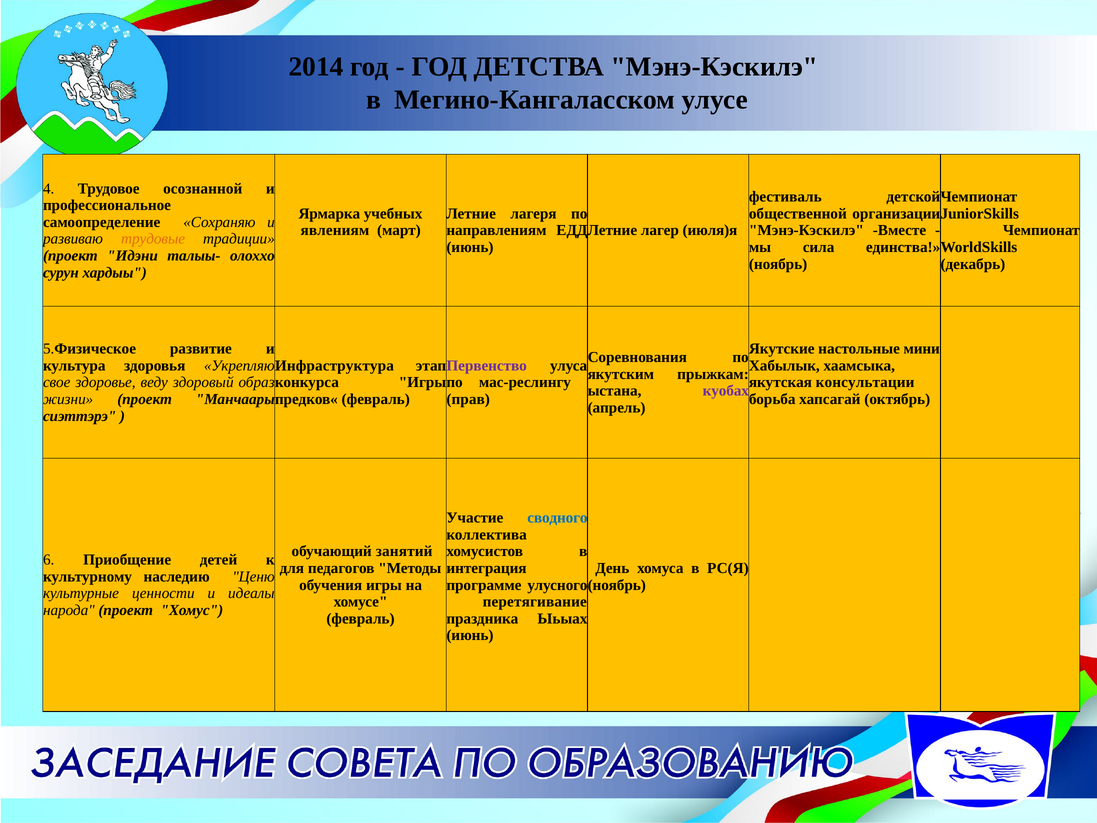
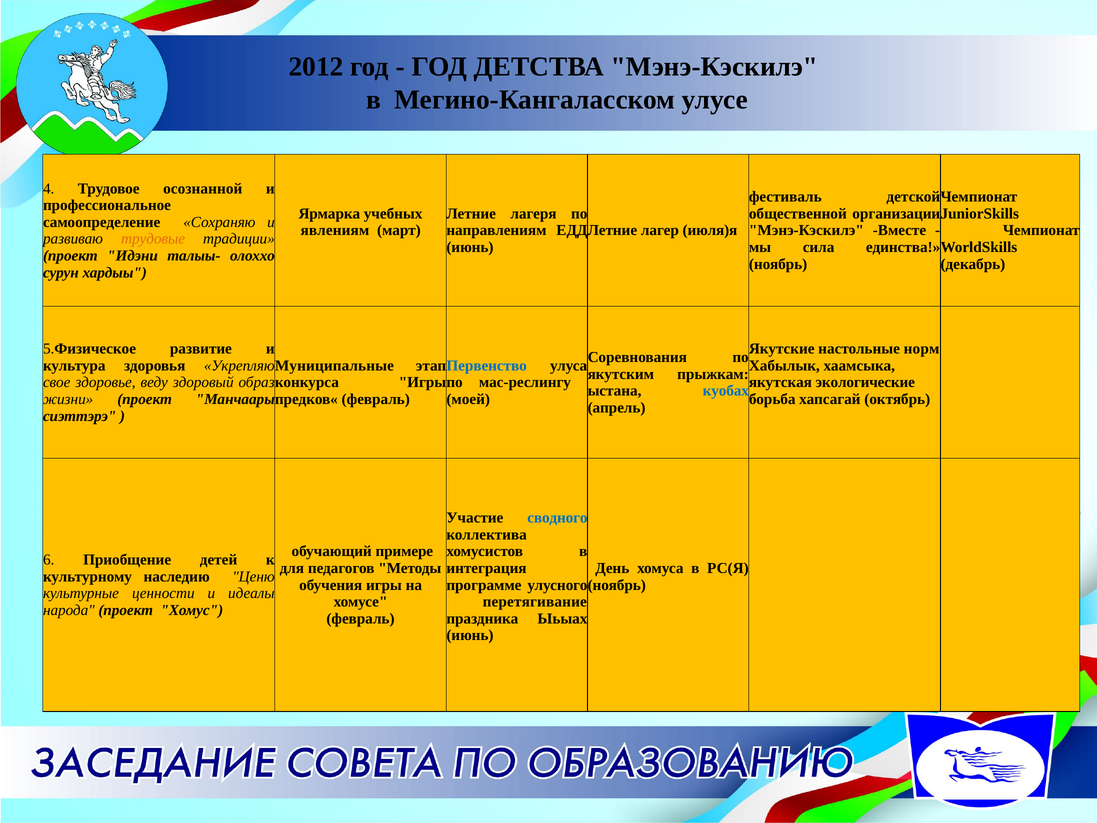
2014: 2014 -> 2012
мини: мини -> норм
Инфраструктура: Инфраструктура -> Муниципальные
Первенство colour: purple -> blue
консультации: консультации -> экологические
куобах colour: purple -> blue
прав: прав -> моей
занятий: занятий -> примере
